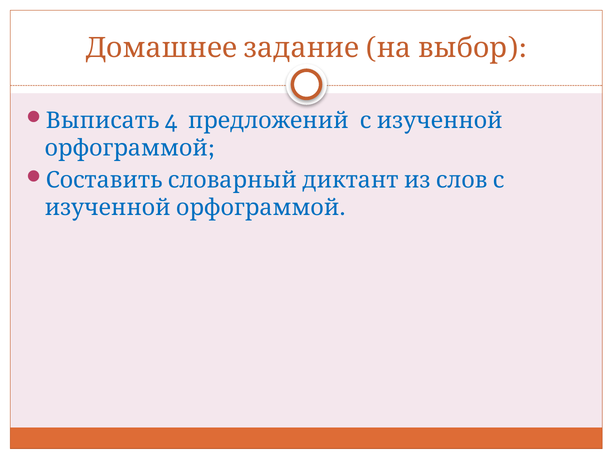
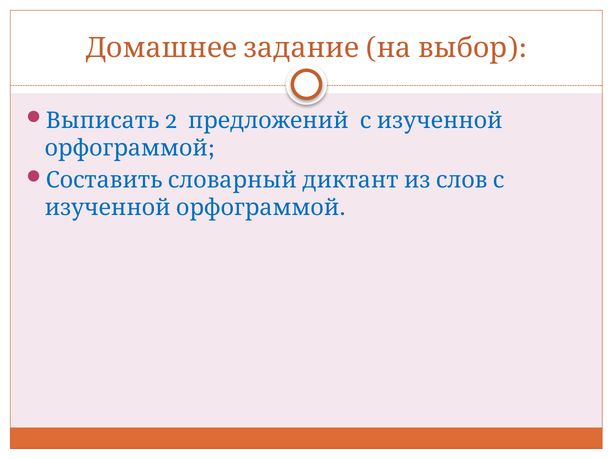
4: 4 -> 2
